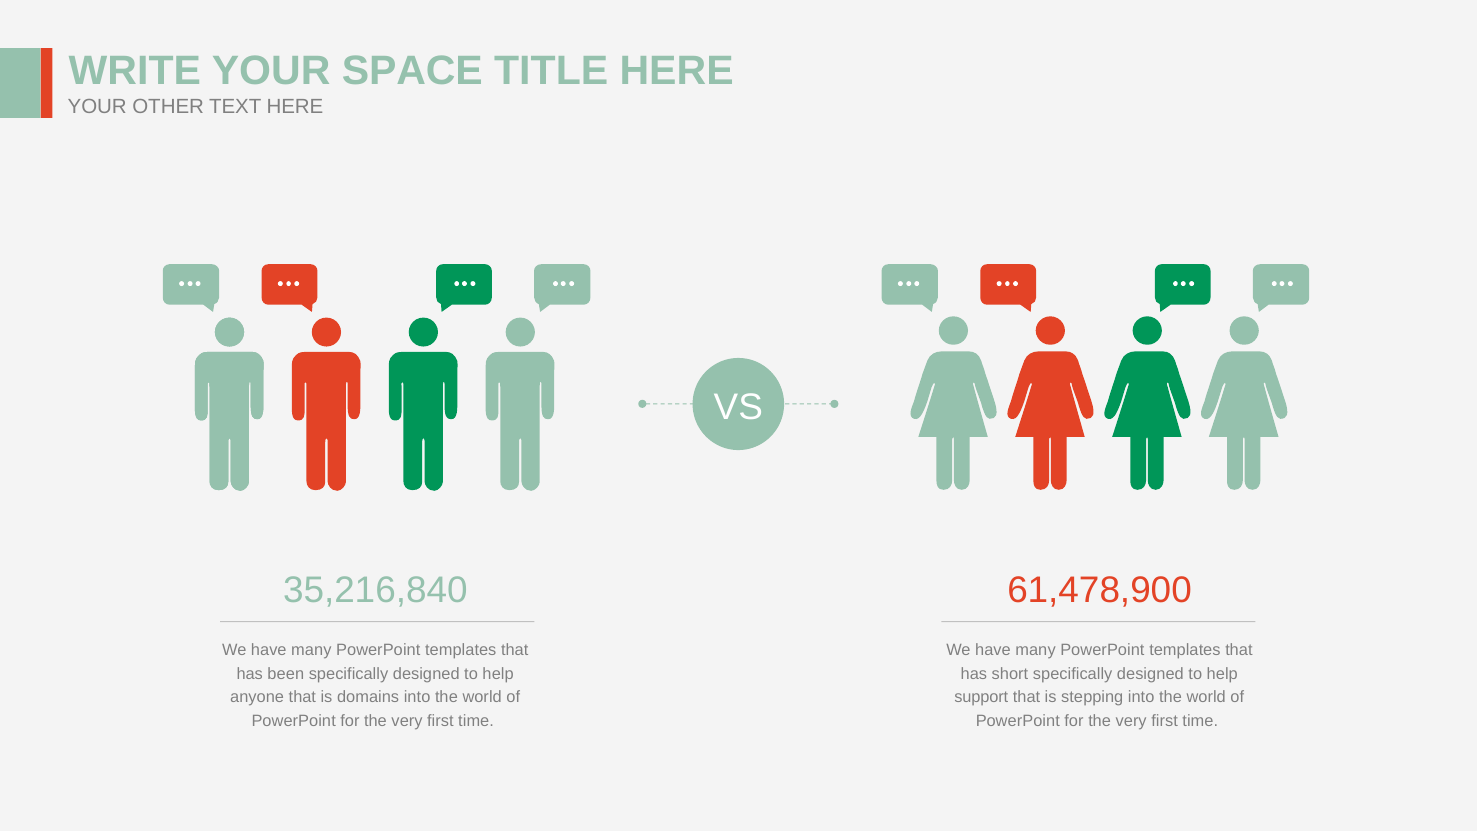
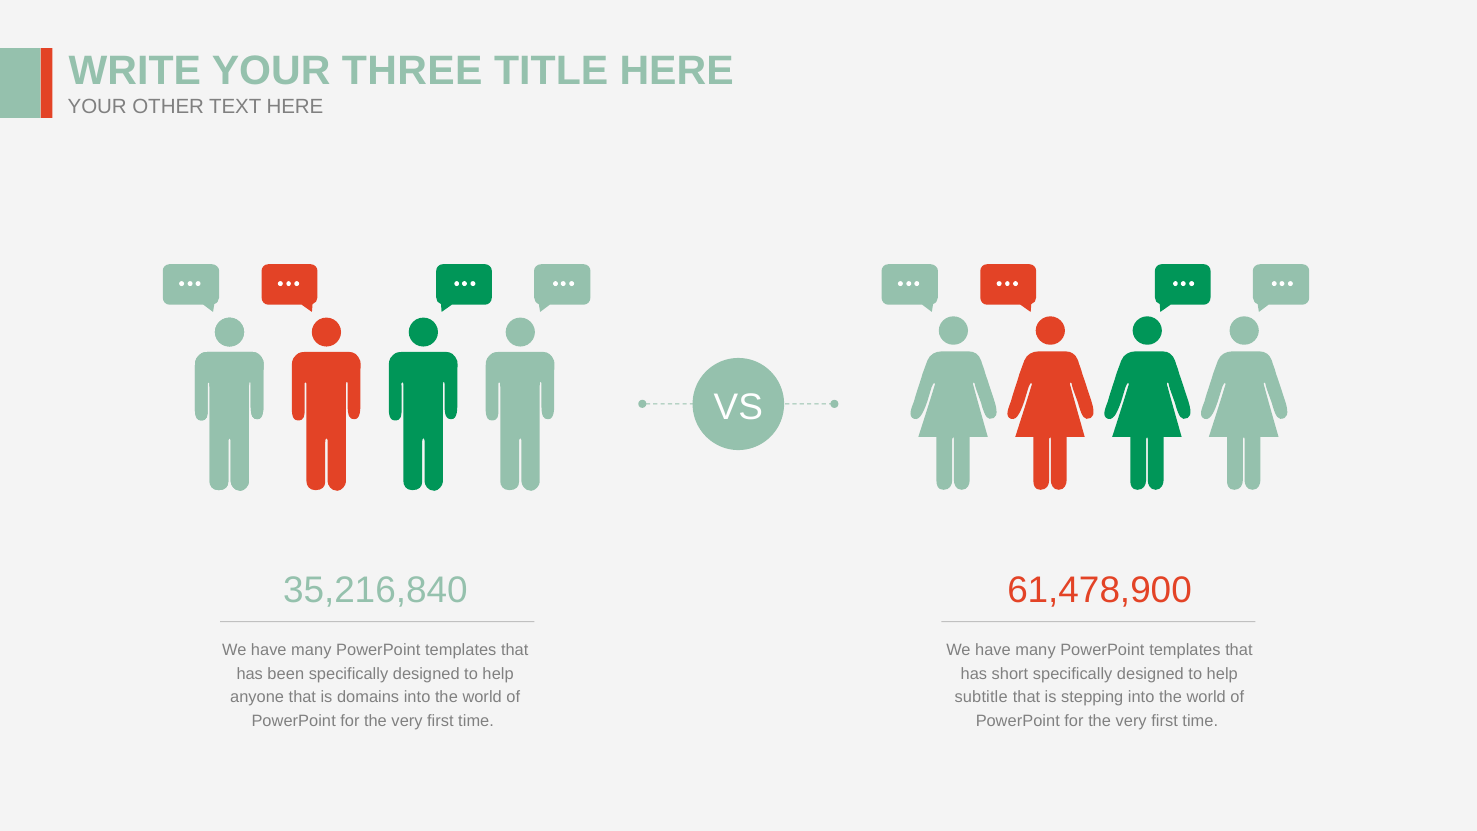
SPACE: SPACE -> THREE
support: support -> subtitle
